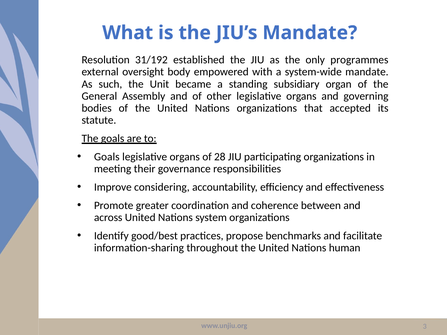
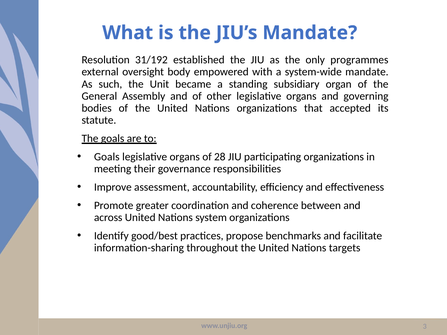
considering: considering -> assessment
human: human -> targets
